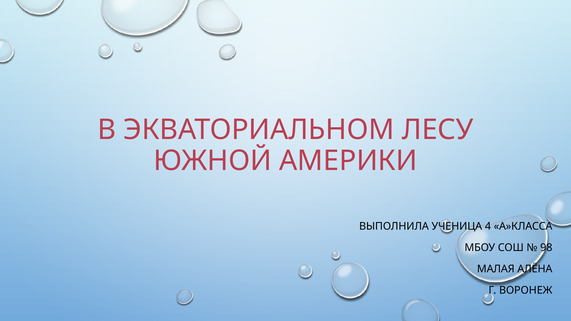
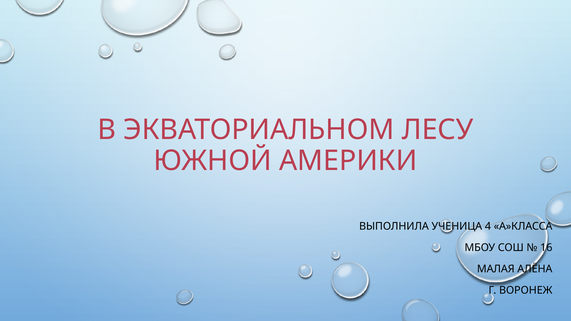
98: 98 -> 16
